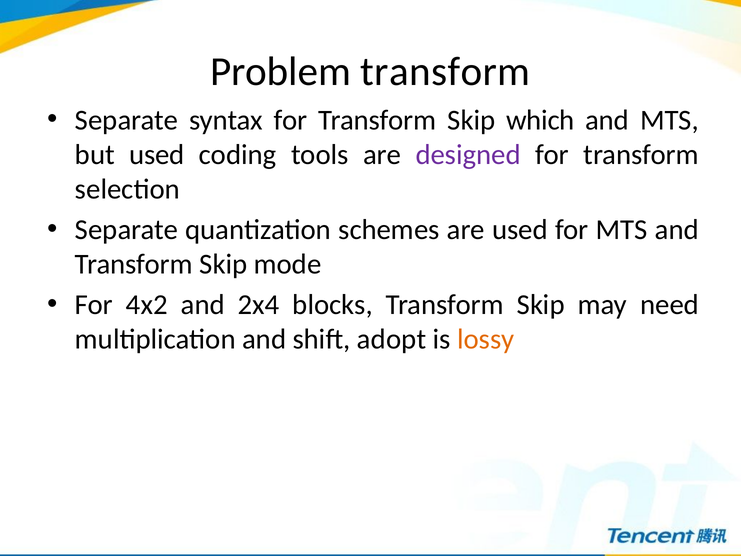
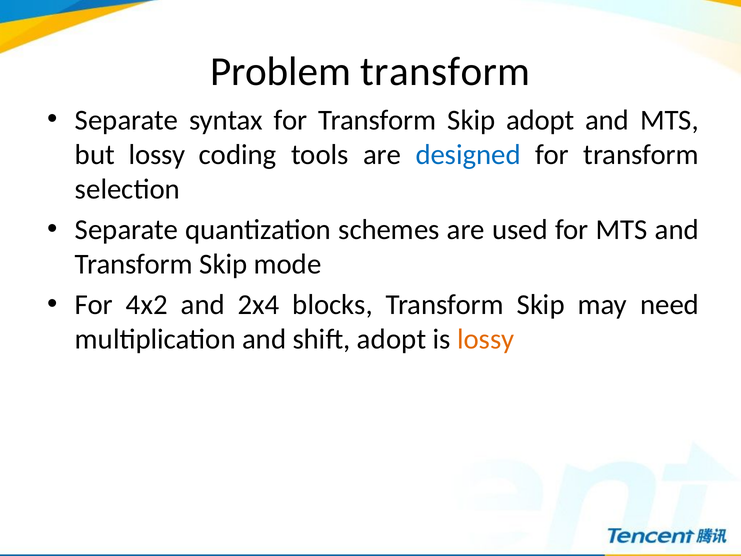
Skip which: which -> adopt
but used: used -> lossy
designed colour: purple -> blue
